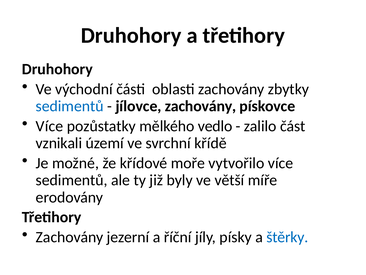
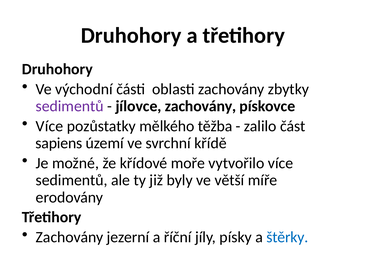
sedimentů at (70, 106) colour: blue -> purple
vedlo: vedlo -> těžba
vznikali: vznikali -> sapiens
